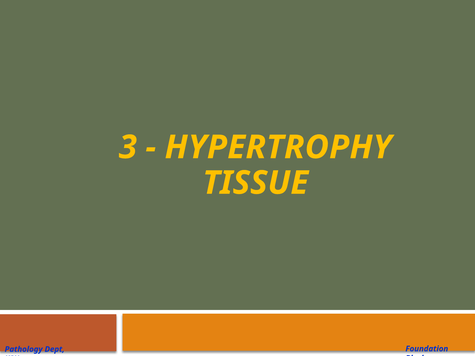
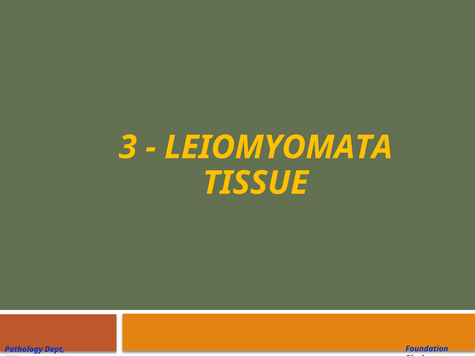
HYPERTROPHY: HYPERTROPHY -> LEIOMYOMATA
